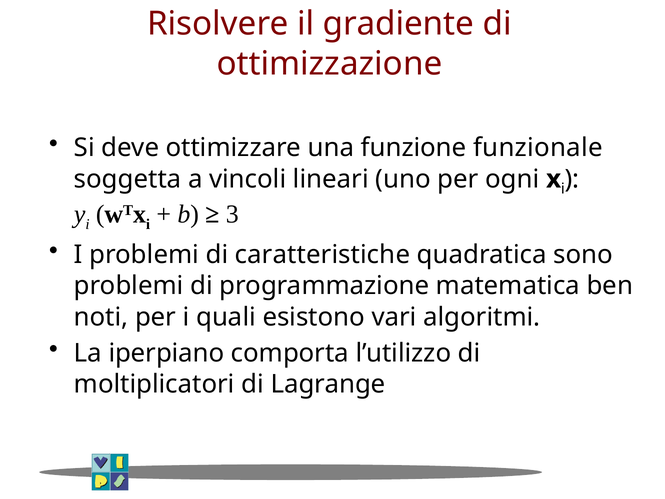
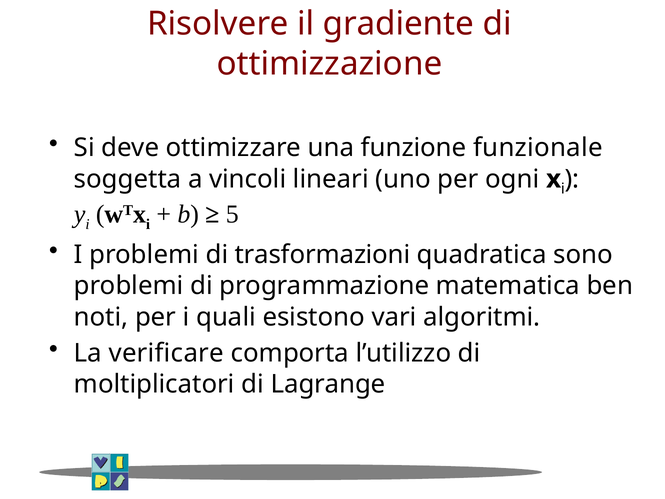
3: 3 -> 5
caratteristiche: caratteristiche -> trasformazioni
iperpiano: iperpiano -> verificare
